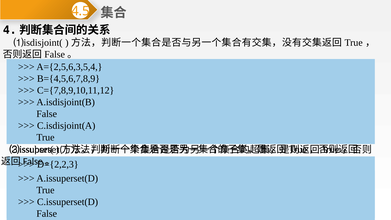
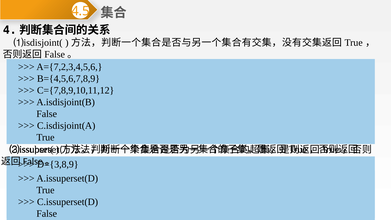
A={2,5,6,3,5,4: A={2,5,6,3,5,4 -> A={7,2,3,4,5,6
D={2,2,3: D={2,2,3 -> D={3,8,9
